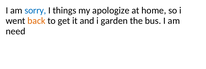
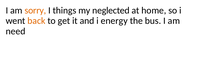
sorry colour: blue -> orange
apologize: apologize -> neglected
garden: garden -> energy
